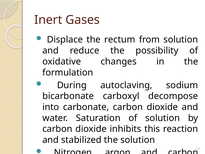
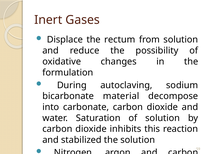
carboxyl: carboxyl -> material
